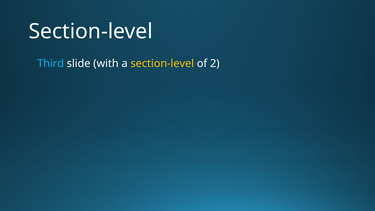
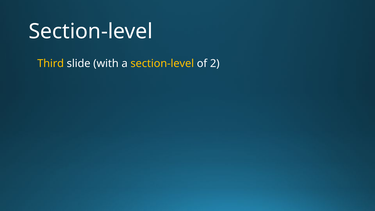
Third colour: light blue -> yellow
